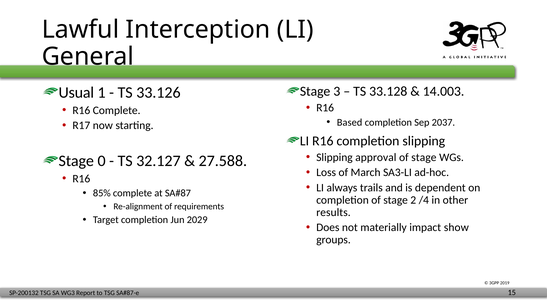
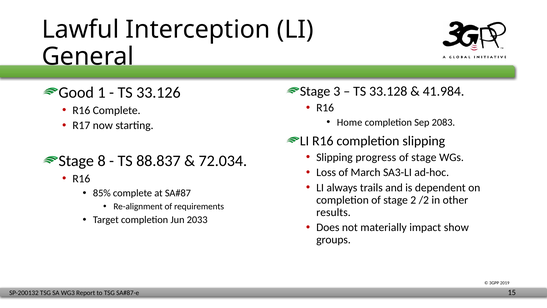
14.003: 14.003 -> 41.984
Usual: Usual -> Good
Based: Based -> Home
2037: 2037 -> 2083
approval: approval -> progress
0: 0 -> 8
32.127: 32.127 -> 88.837
27.588: 27.588 -> 72.034
/4: /4 -> /2
2029: 2029 -> 2033
